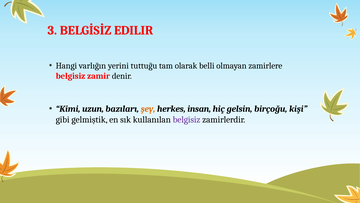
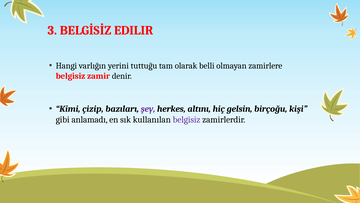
uzun: uzun -> çizip
şey colour: orange -> purple
insan: insan -> altını
gelmiştik: gelmiştik -> anlamadı
